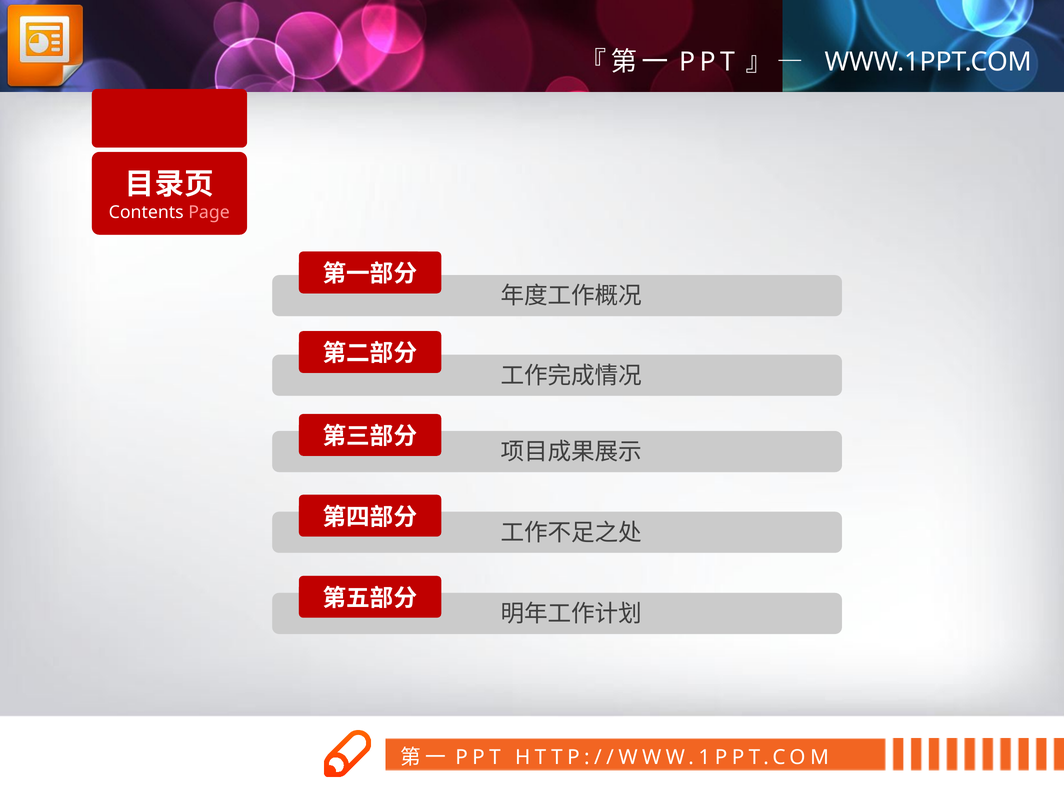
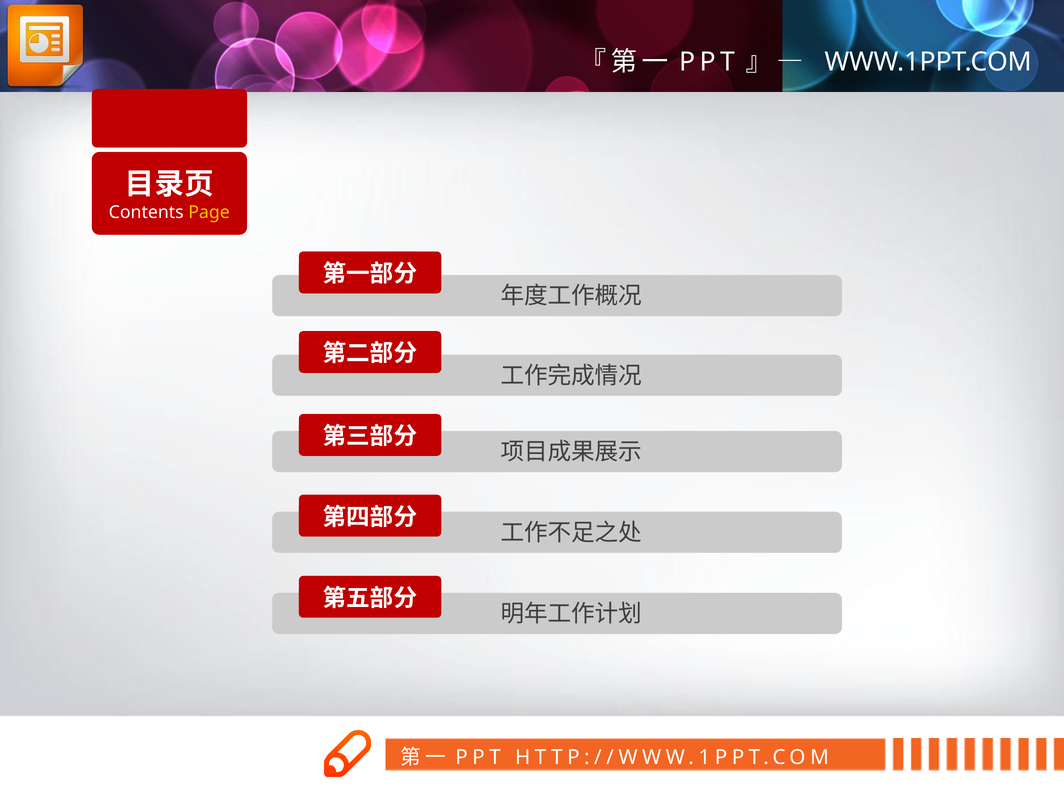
Page colour: pink -> yellow
